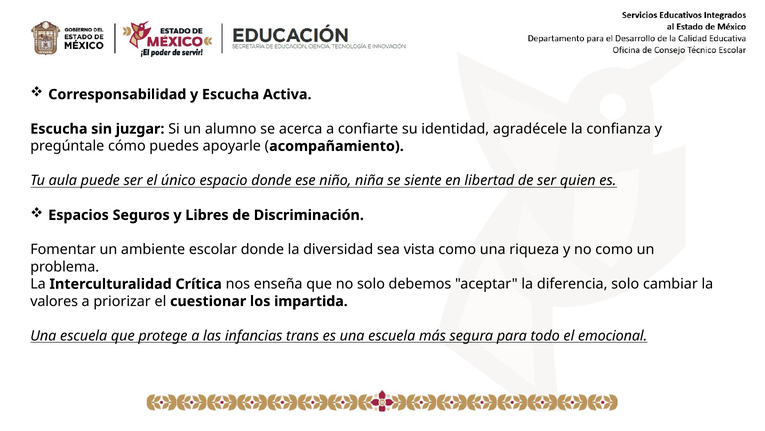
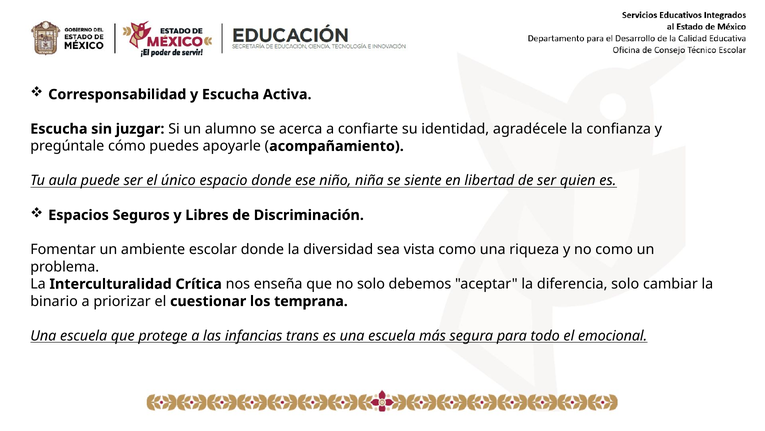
valores: valores -> binario
impartida: impartida -> temprana
